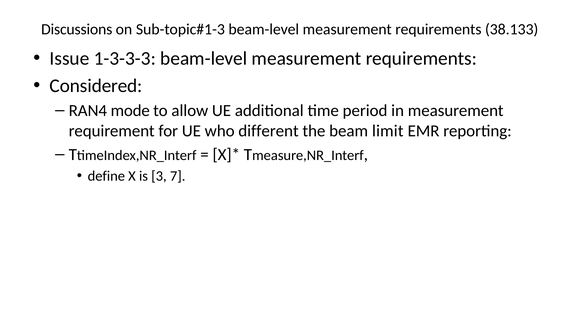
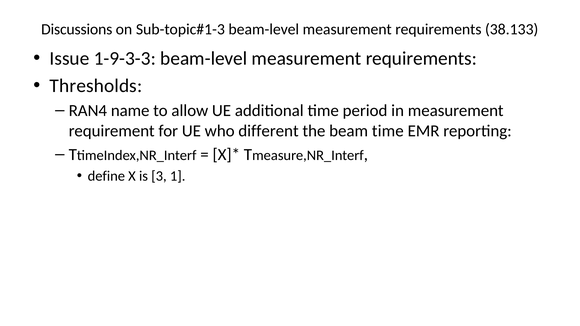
1-3-3-3: 1-3-3-3 -> 1-9-3-3
Considered: Considered -> Thresholds
mode: mode -> name
beam limit: limit -> time
7: 7 -> 1
